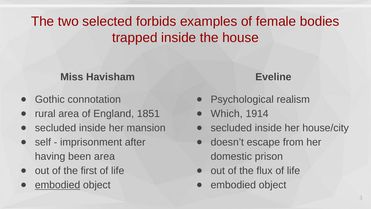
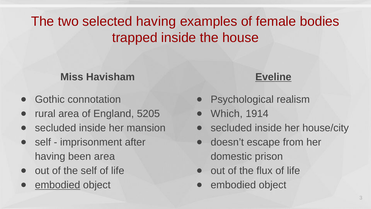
selected forbids: forbids -> having
Eveline underline: none -> present
1851: 1851 -> 5205
the first: first -> self
